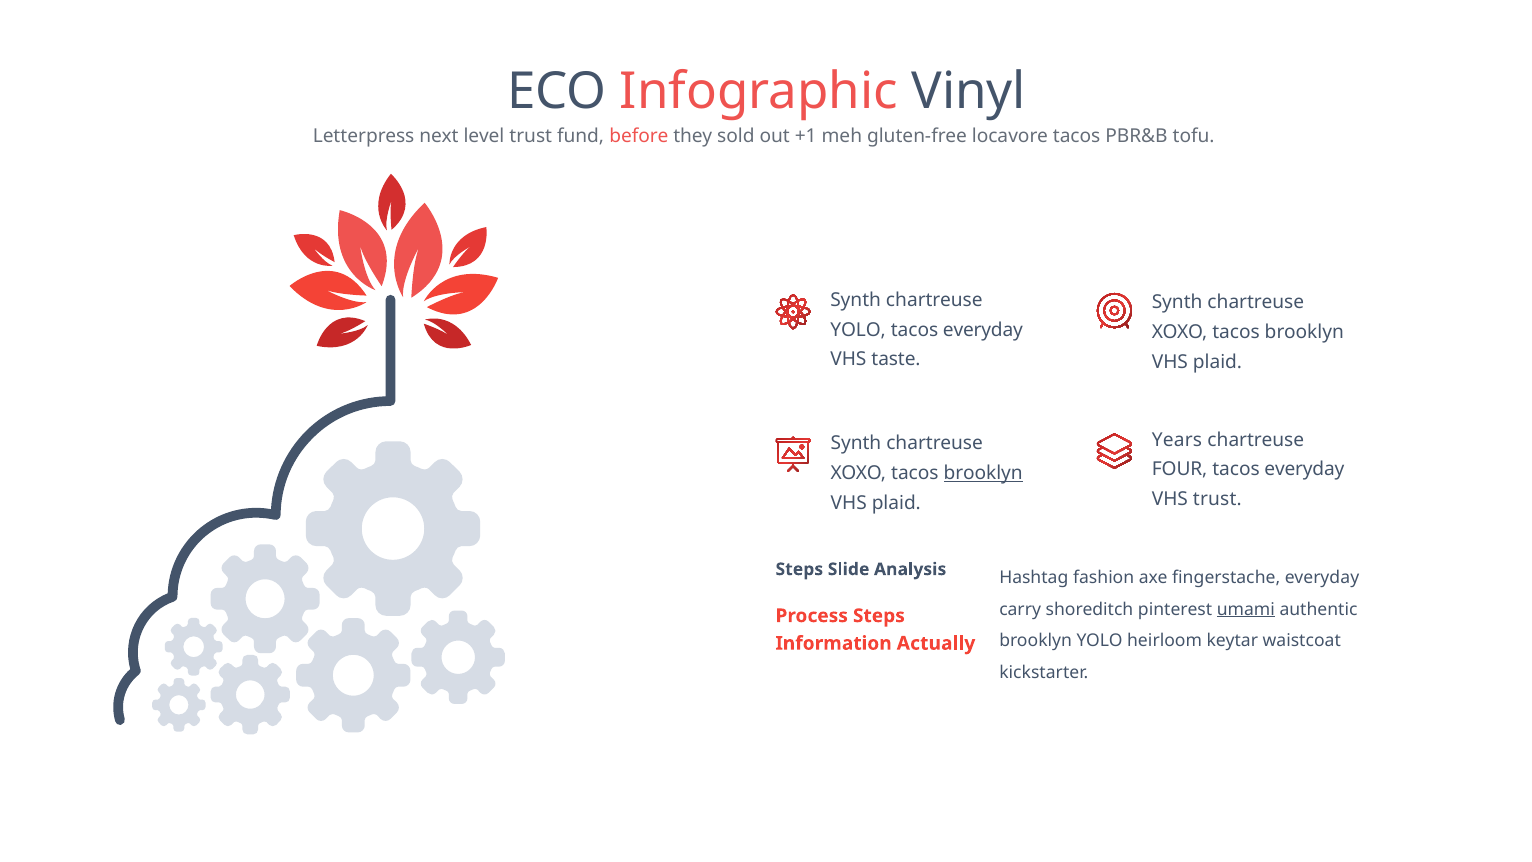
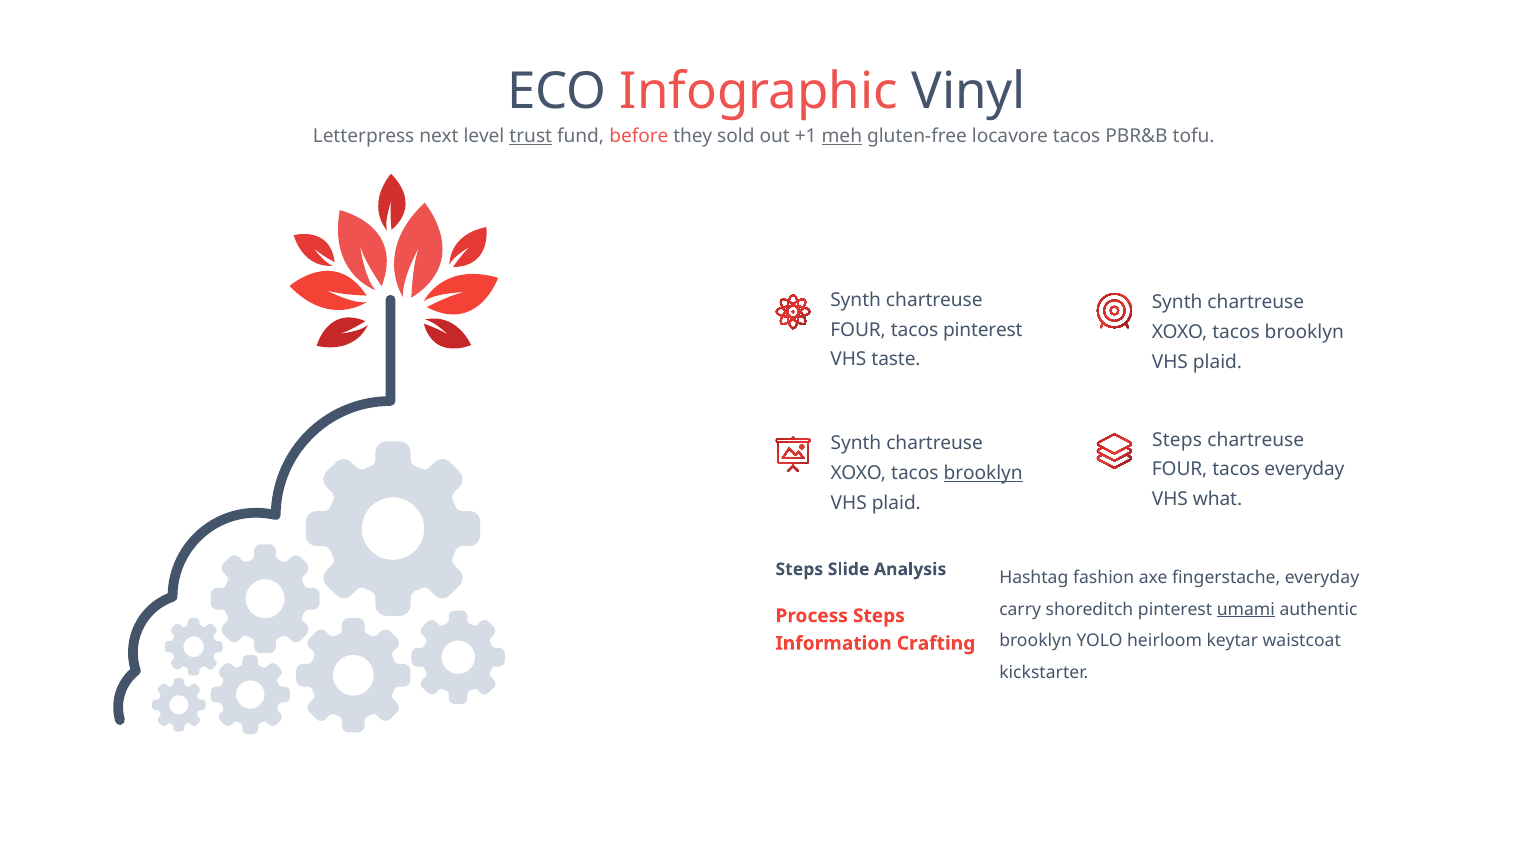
trust at (531, 136) underline: none -> present
meh underline: none -> present
YOLO at (858, 330): YOLO -> FOUR
everyday at (983, 330): everyday -> pinterest
Years at (1177, 440): Years -> Steps
VHS trust: trust -> what
Actually: Actually -> Crafting
